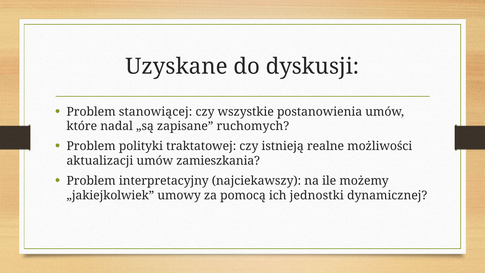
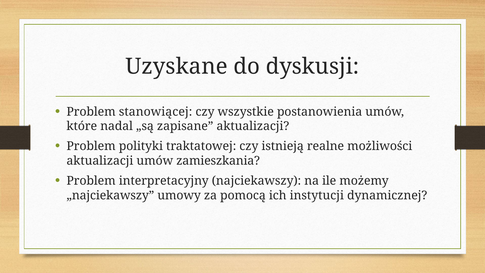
zapisane ruchomych: ruchomych -> aktualizacji
„jakiejkolwiek: „jakiejkolwiek -> „najciekawszy
jednostki: jednostki -> instytucji
